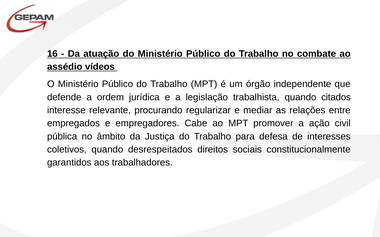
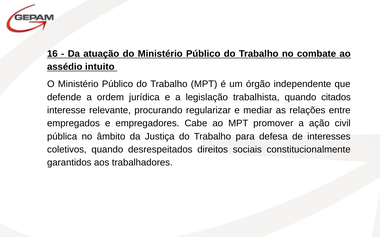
vídeos: vídeos -> intuito
